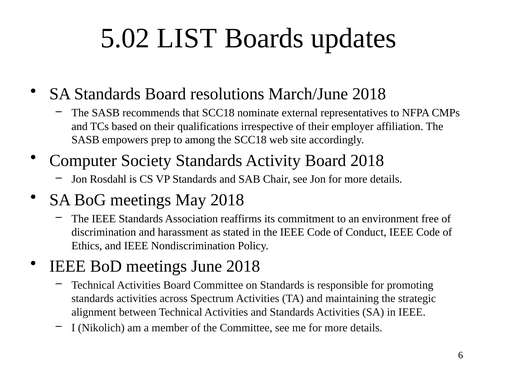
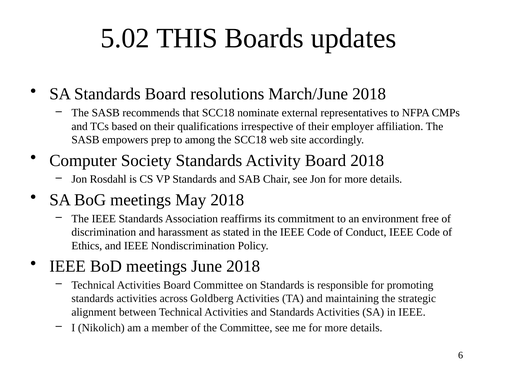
LIST: LIST -> THIS
Spectrum: Spectrum -> Goldberg
